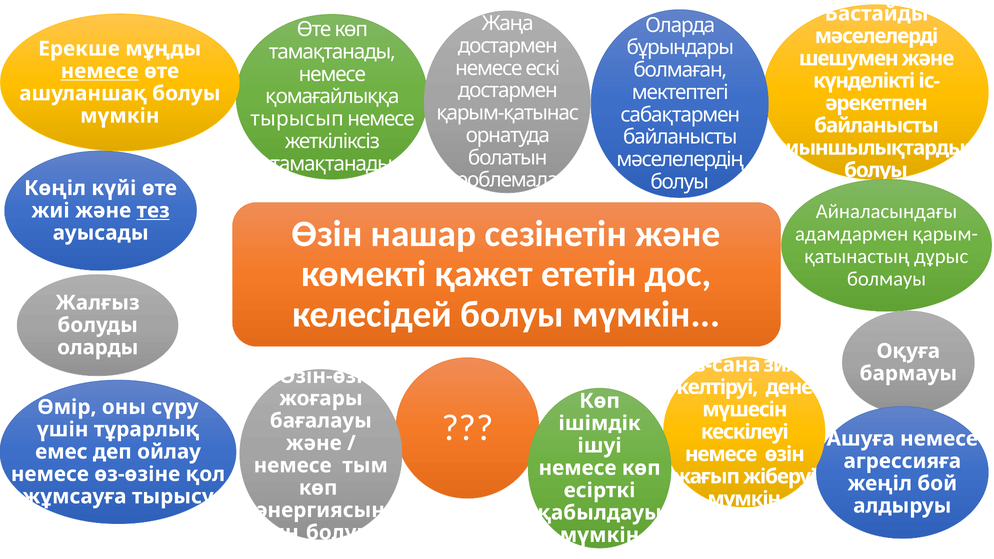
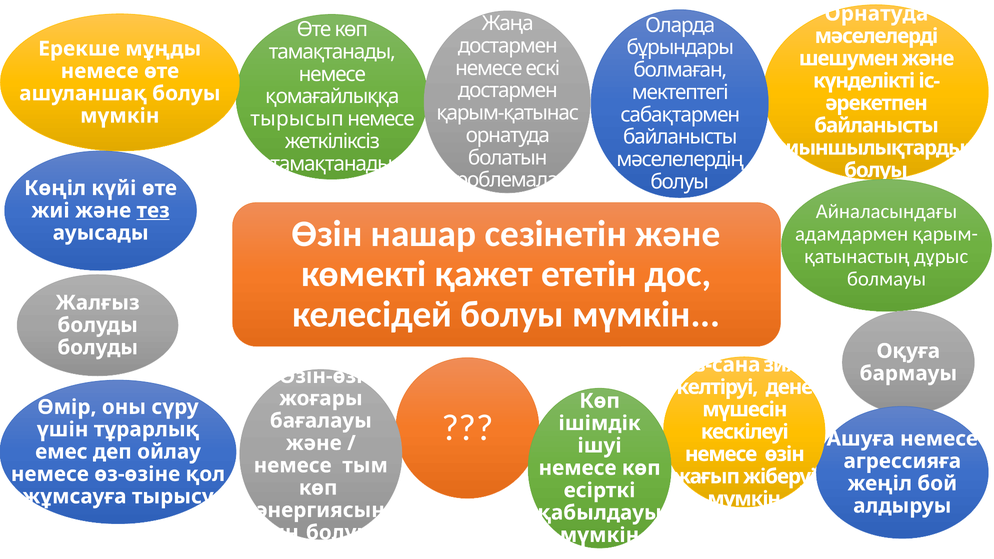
Бастайды at (876, 14): Бастайды -> Орнатуда
немесе at (100, 71) underline: present -> none
оларды at (98, 348): оларды -> болуды
